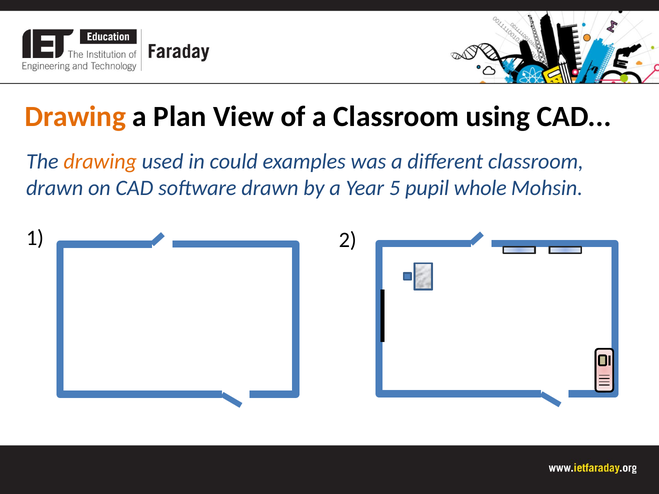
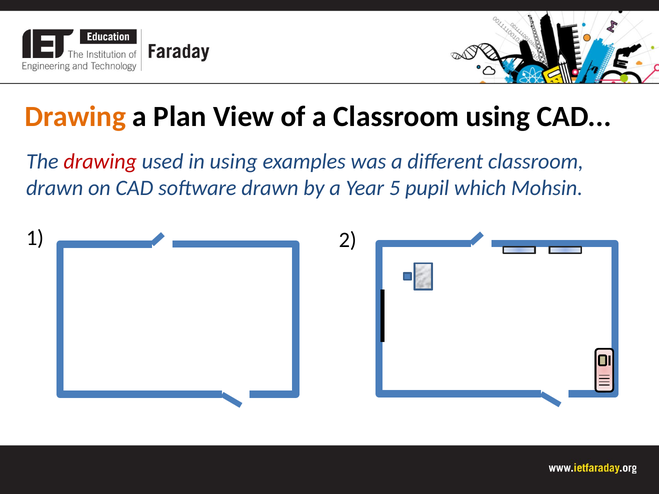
drawing at (100, 162) colour: orange -> red
in could: could -> using
whole: whole -> which
